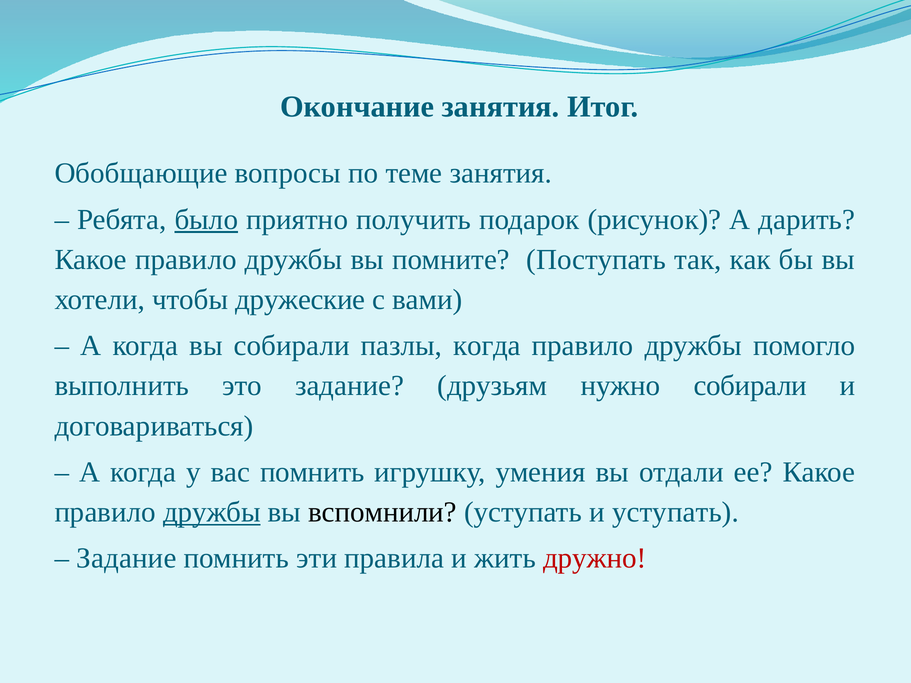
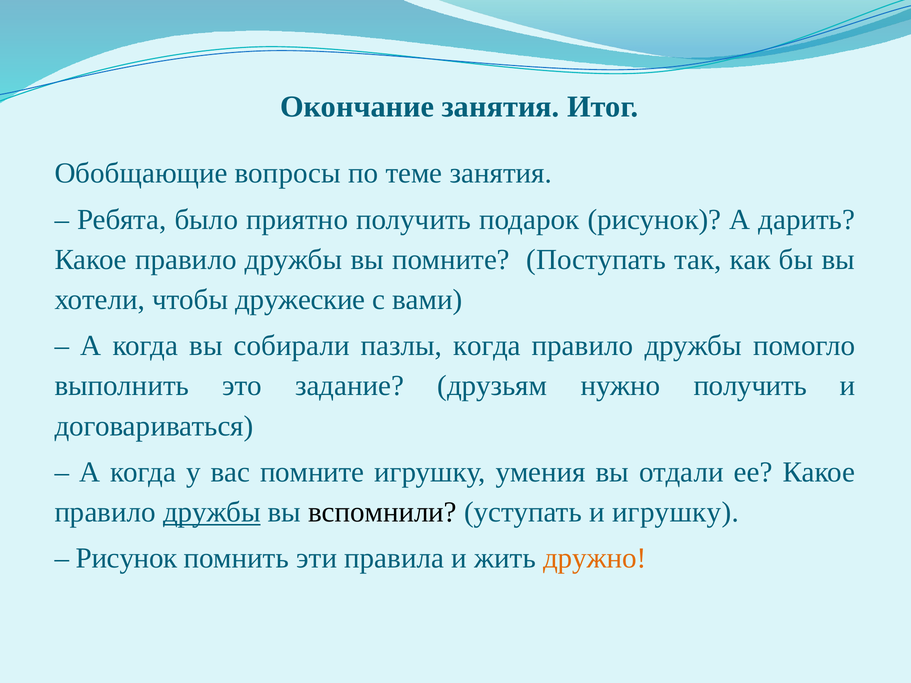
было underline: present -> none
нужно собирали: собирали -> получить
вас помнить: помнить -> помните
и уступать: уступать -> игрушку
Задание at (126, 559): Задание -> Рисунок
дружно colour: red -> orange
